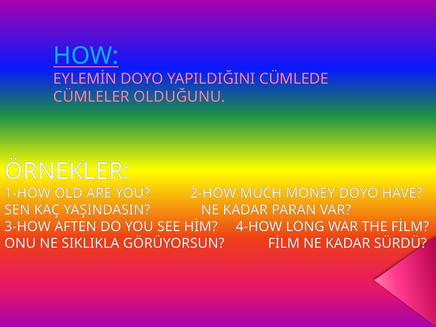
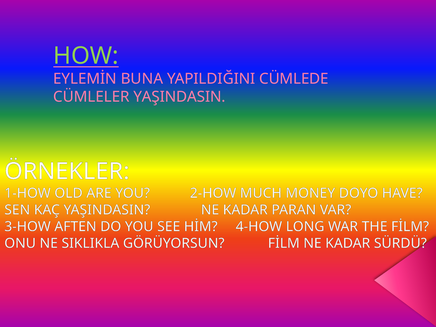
HOW colour: light blue -> light green
EYLEMİN DOYO: DOYO -> BUNA
CÜMLELER OLDUĞUNU: OLDUĞUNU -> YAŞINDASIN
